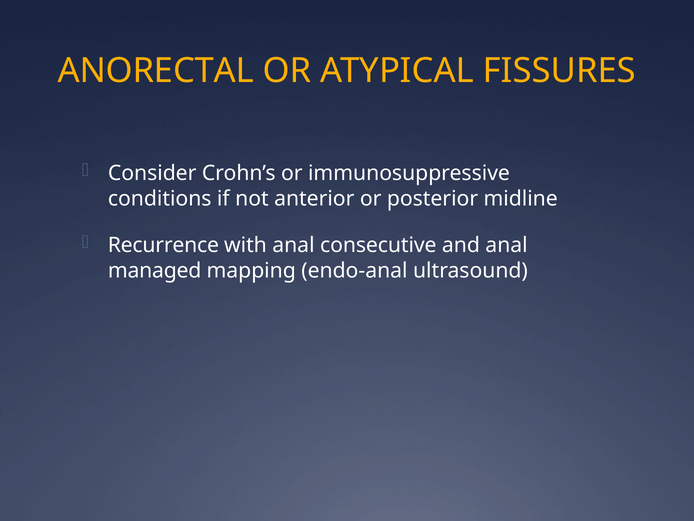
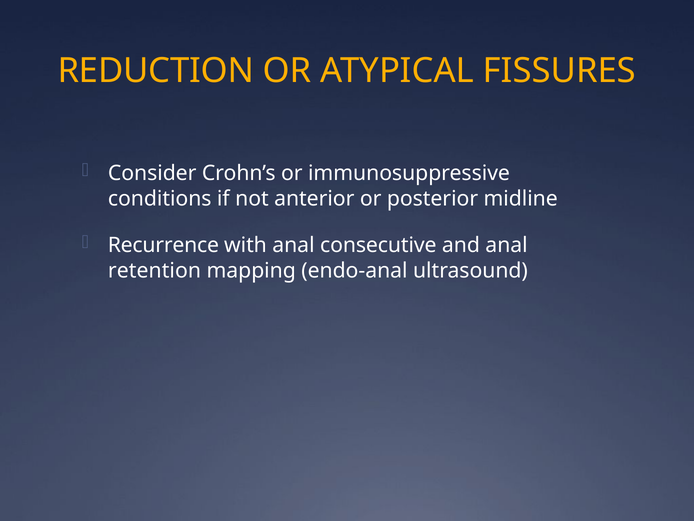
ANORECTAL: ANORECTAL -> REDUCTION
managed: managed -> retention
